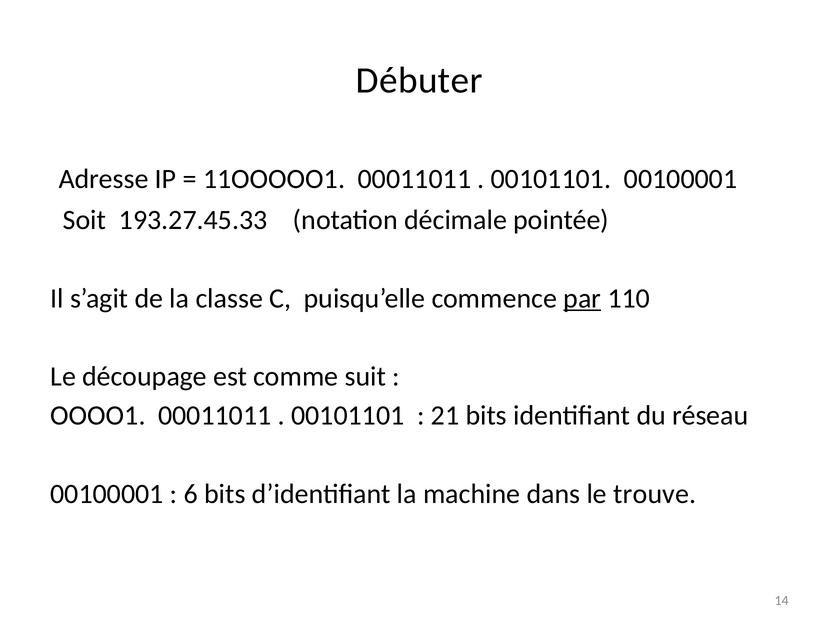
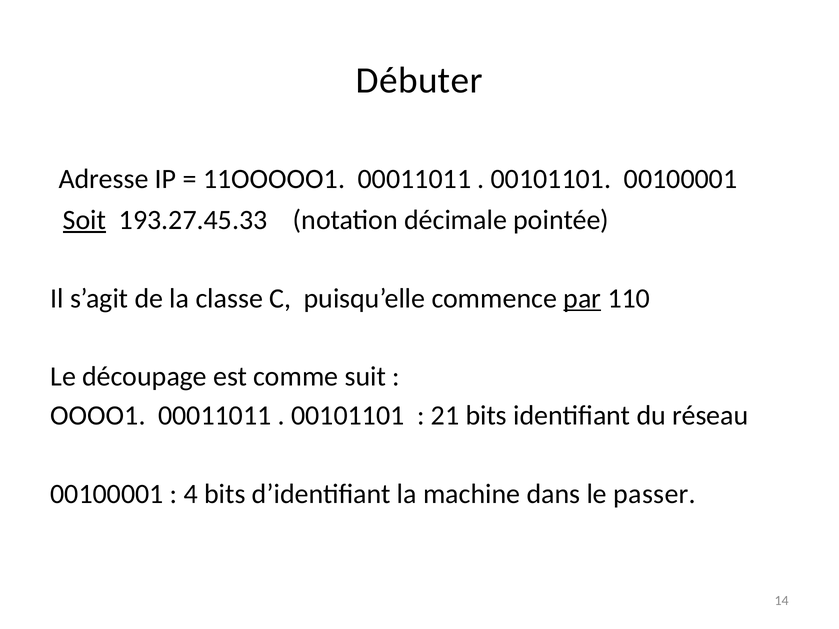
Soit underline: none -> present
6: 6 -> 4
trouve: trouve -> passer
